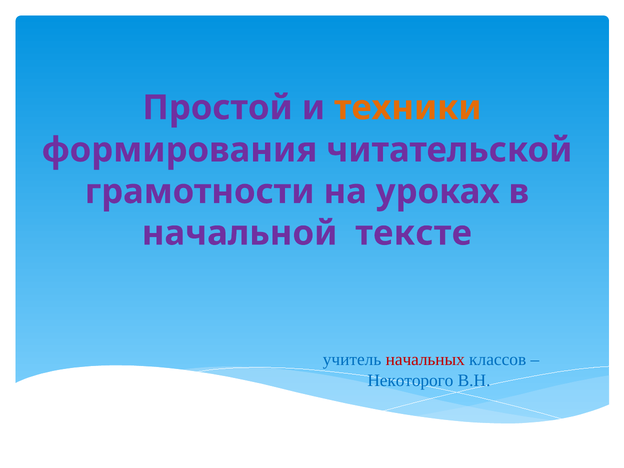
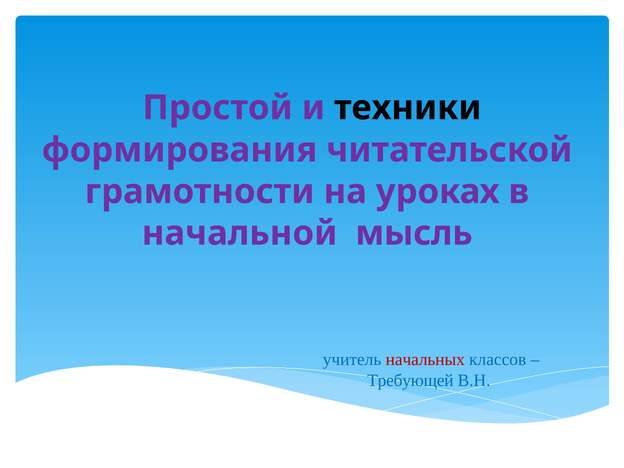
техники colour: orange -> black
тексте: тексте -> мысль
Некоторого: Некоторого -> Требующей
